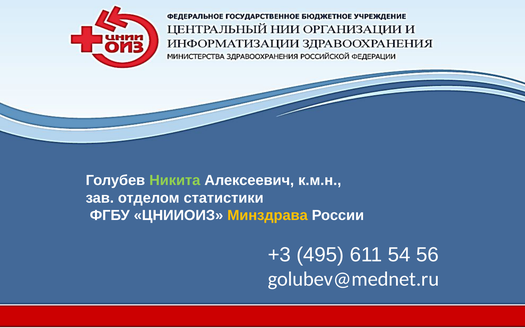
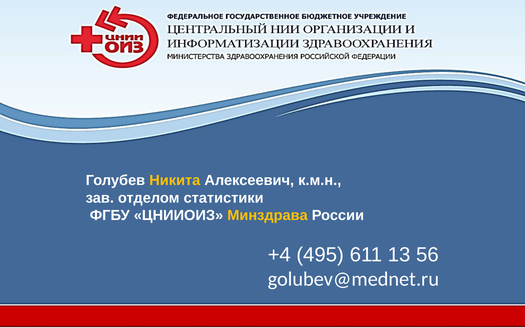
Никита colour: light green -> yellow
+3: +3 -> +4
54: 54 -> 13
